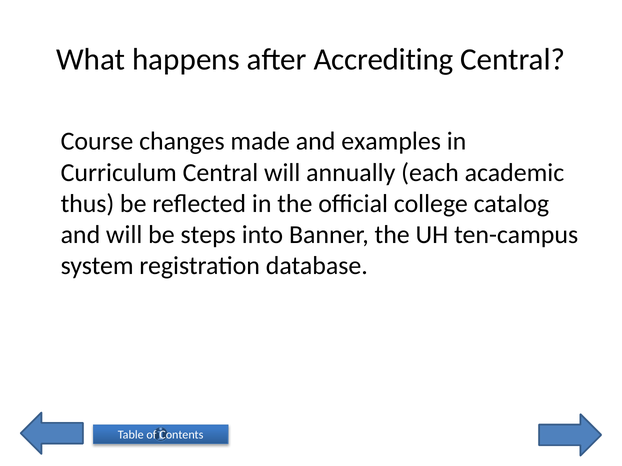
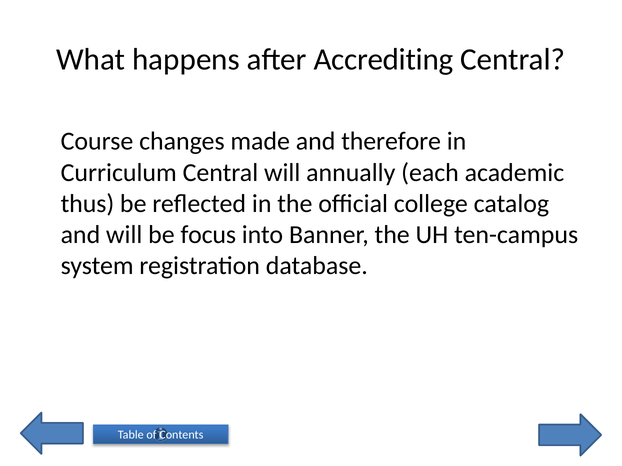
examples: examples -> therefore
steps: steps -> focus
